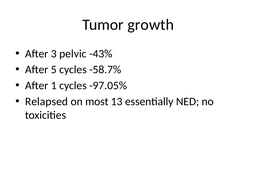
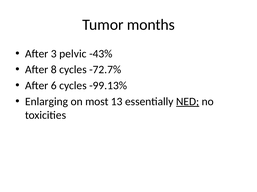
growth: growth -> months
5: 5 -> 8
-58.7%: -58.7% -> -72.7%
1: 1 -> 6
-97.05%: -97.05% -> -99.13%
Relapsed: Relapsed -> Enlarging
NED underline: none -> present
